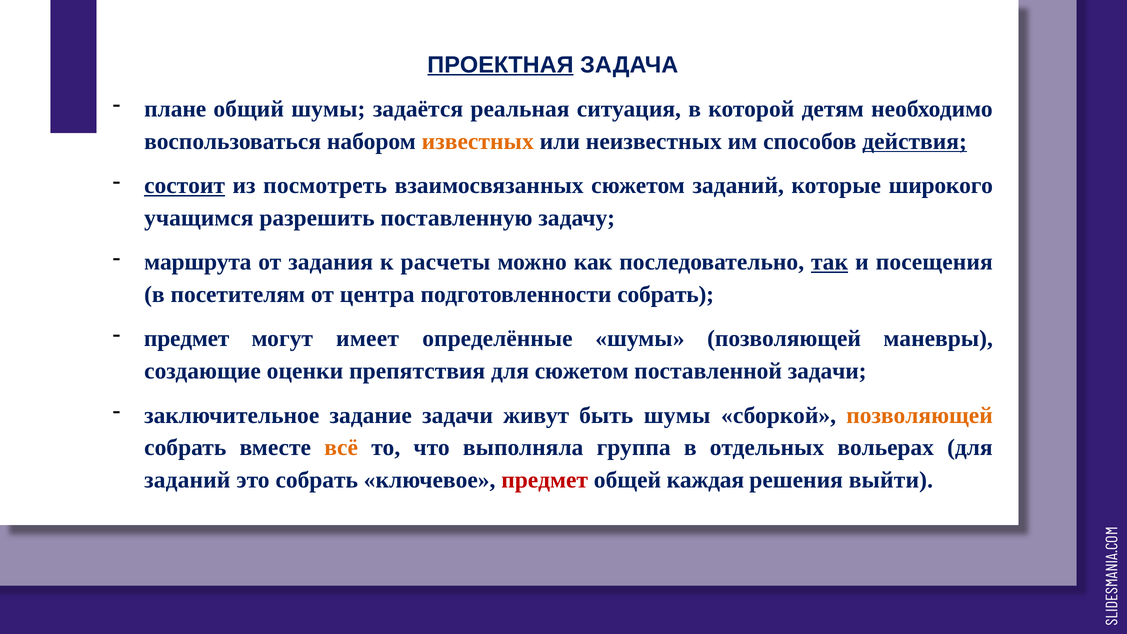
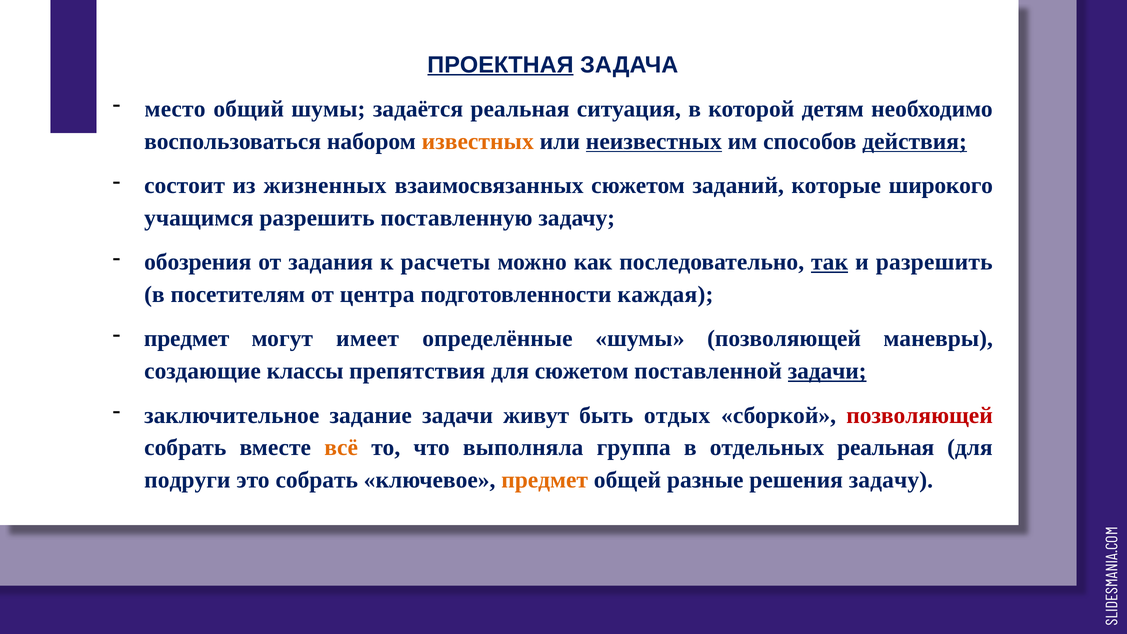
плане: плане -> место
неизвестных underline: none -> present
состоит underline: present -> none
посмотреть: посмотреть -> жизненных
маршрута: маршрута -> обозрения
и посещения: посещения -> разрешить
подготовленности собрать: собрать -> каждая
оценки: оценки -> классы
задачи at (827, 371) underline: none -> present
быть шумы: шумы -> отдых
позволяющей at (920, 415) colour: orange -> red
отдельных вольерах: вольерах -> реальная
заданий at (187, 480): заданий -> подруги
предмет at (545, 480) colour: red -> orange
каждая: каждая -> разные
решения выйти: выйти -> задачу
